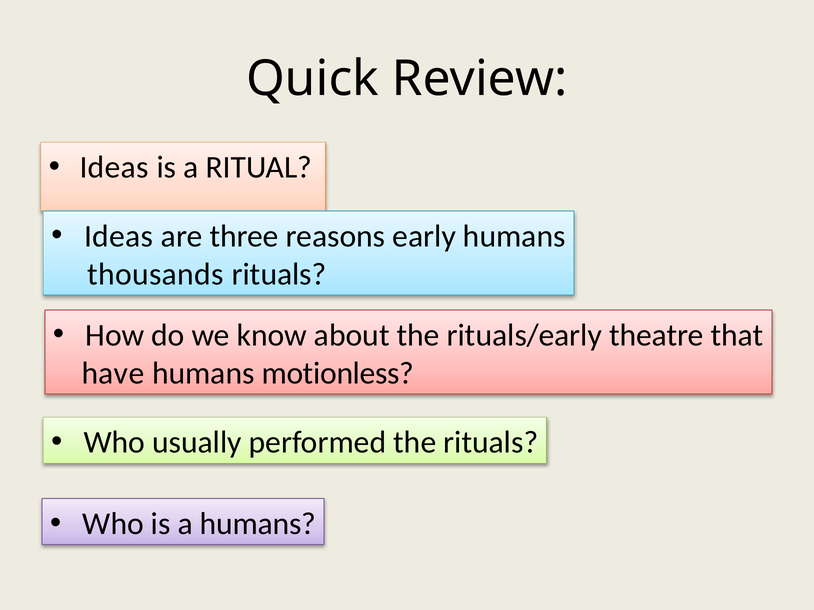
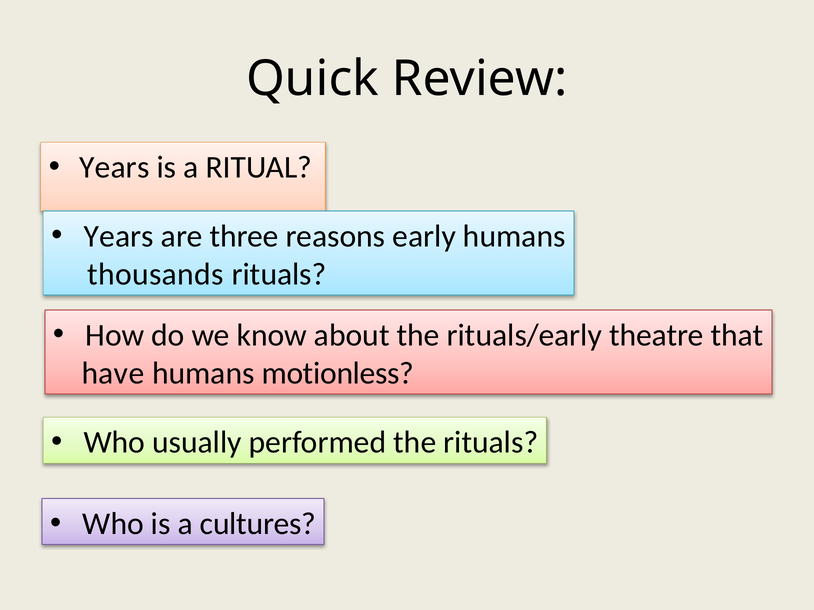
Ideas at (114, 168): Ideas -> Years
Ideas at (119, 236): Ideas -> Years
a humans: humans -> cultures
